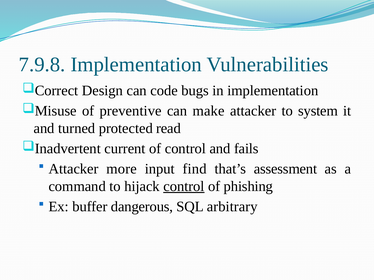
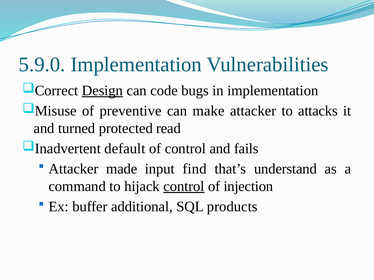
7.9.8: 7.9.8 -> 5.9.0
Design underline: none -> present
system: system -> attacks
current: current -> default
more: more -> made
assessment: assessment -> understand
phishing: phishing -> injection
dangerous: dangerous -> additional
arbitrary: arbitrary -> products
